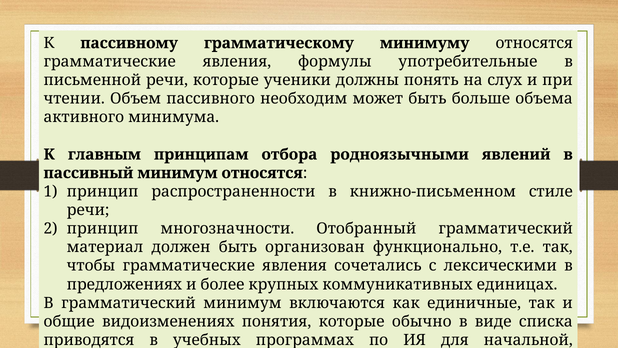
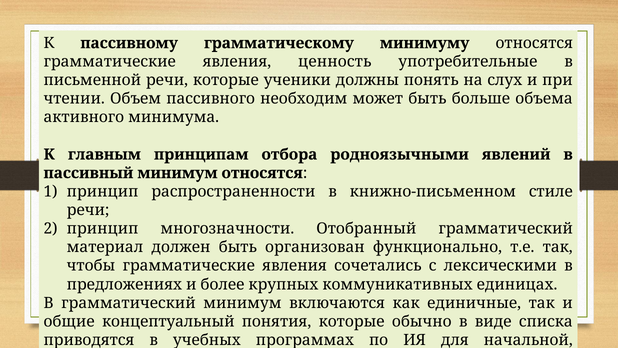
формулы: формулы -> ценность
видоизменениях: видоизменениях -> концептуальный
